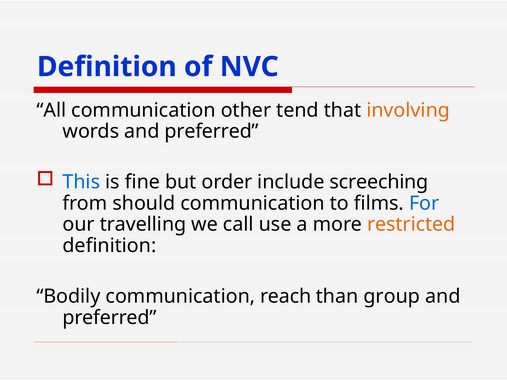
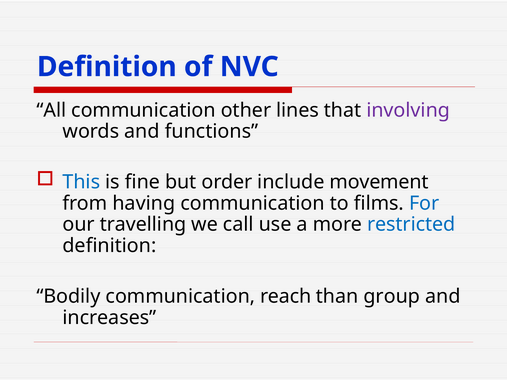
tend: tend -> lines
involving colour: orange -> purple
words and preferred: preferred -> functions
screeching: screeching -> movement
should: should -> having
restricted colour: orange -> blue
preferred at (109, 318): preferred -> increases
